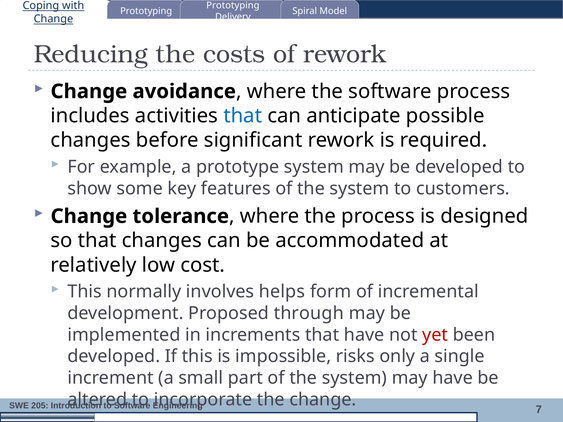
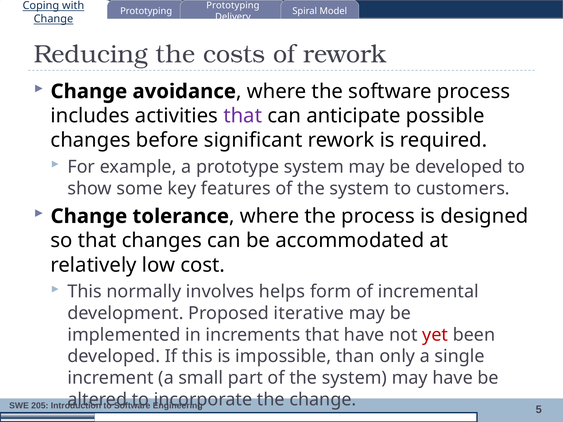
that at (243, 116) colour: blue -> purple
through: through -> iterative
risks: risks -> than
7: 7 -> 5
